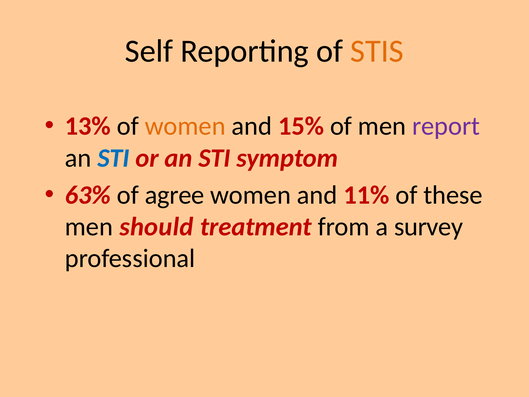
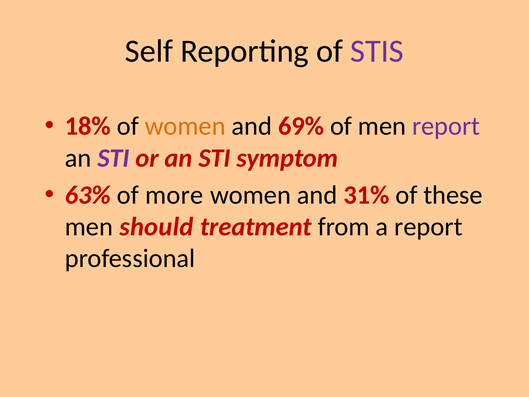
STIS colour: orange -> purple
13%: 13% -> 18%
15%: 15% -> 69%
STI at (113, 158) colour: blue -> purple
agree: agree -> more
11%: 11% -> 31%
a survey: survey -> report
